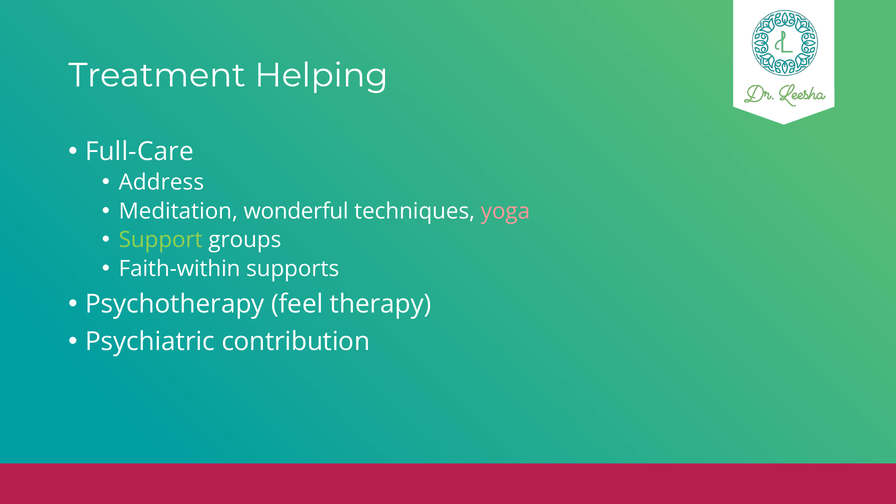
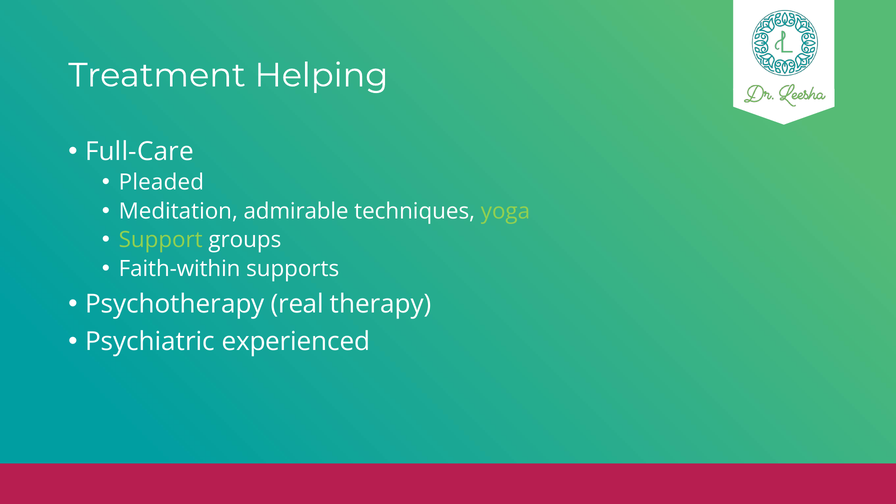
Address: Address -> Pleaded
wonderful: wonderful -> admirable
yoga colour: pink -> light green
feel: feel -> real
contribution: contribution -> experienced
